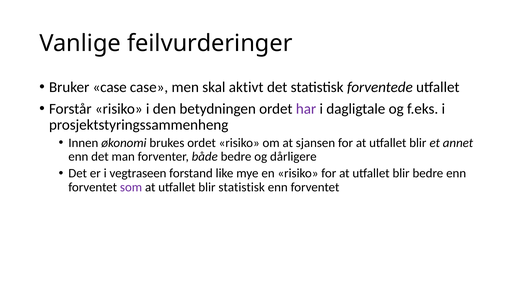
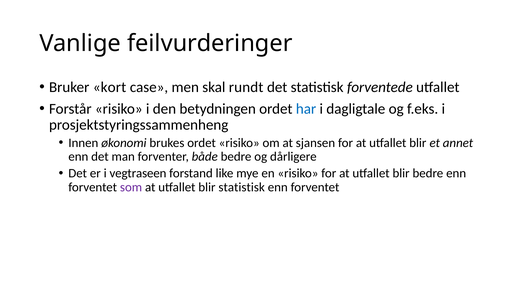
Bruker case: case -> kort
aktivt: aktivt -> rundt
har colour: purple -> blue
